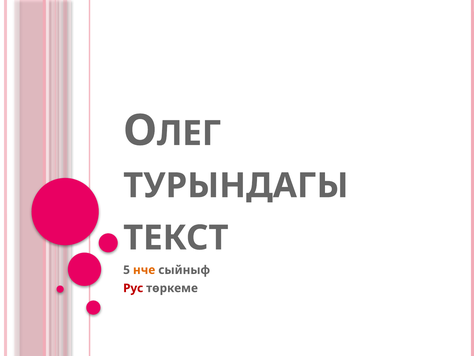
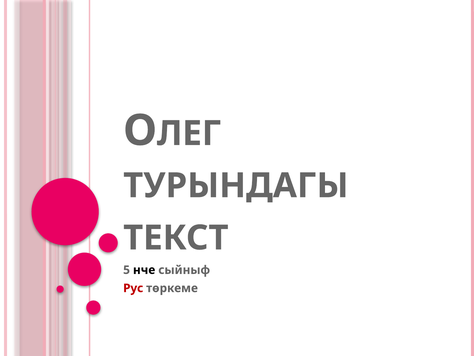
нче colour: orange -> black
